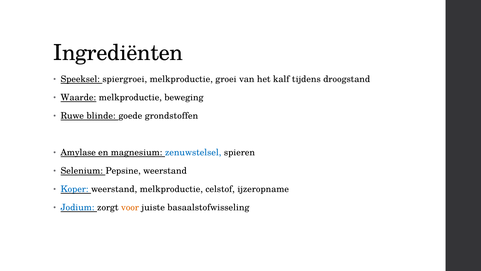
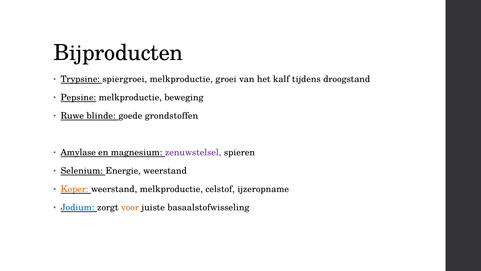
Ingrediënten: Ingrediënten -> Bijproducten
Speeksel: Speeksel -> Trypsine
Waarde: Waarde -> Pepsine
zenuwstelsel colour: blue -> purple
Pepsine: Pepsine -> Energie
Koper colour: blue -> orange
